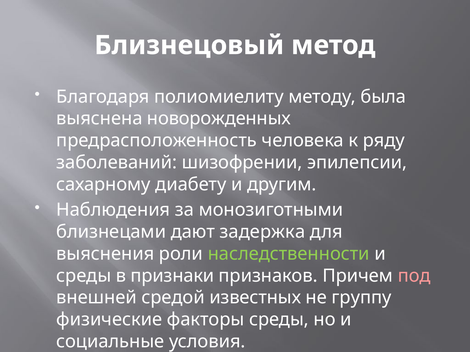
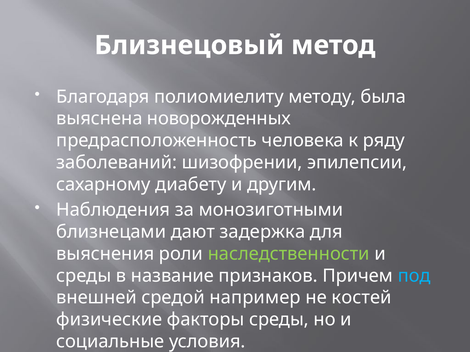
признаки: признаки -> название
под colour: pink -> light blue
известных: известных -> например
группу: группу -> костей
